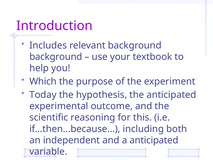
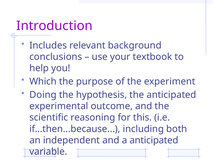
background at (56, 57): background -> conclusions
Today: Today -> Doing
